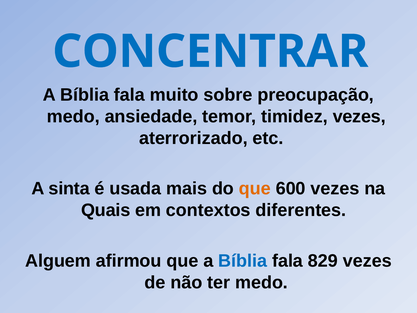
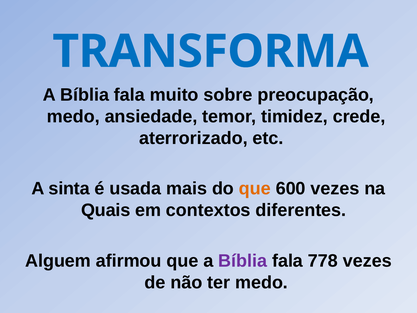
CONCENTRAR: CONCENTRAR -> TRANSFORMA
timidez vezes: vezes -> crede
Bíblia at (243, 261) colour: blue -> purple
829: 829 -> 778
